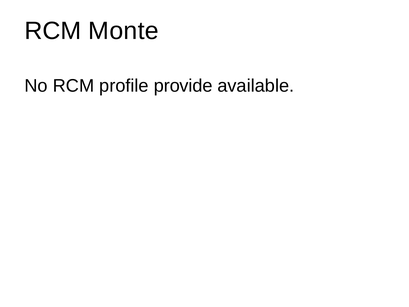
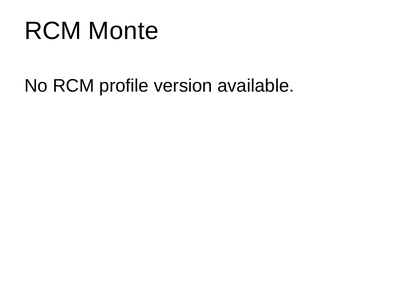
provide: provide -> version
